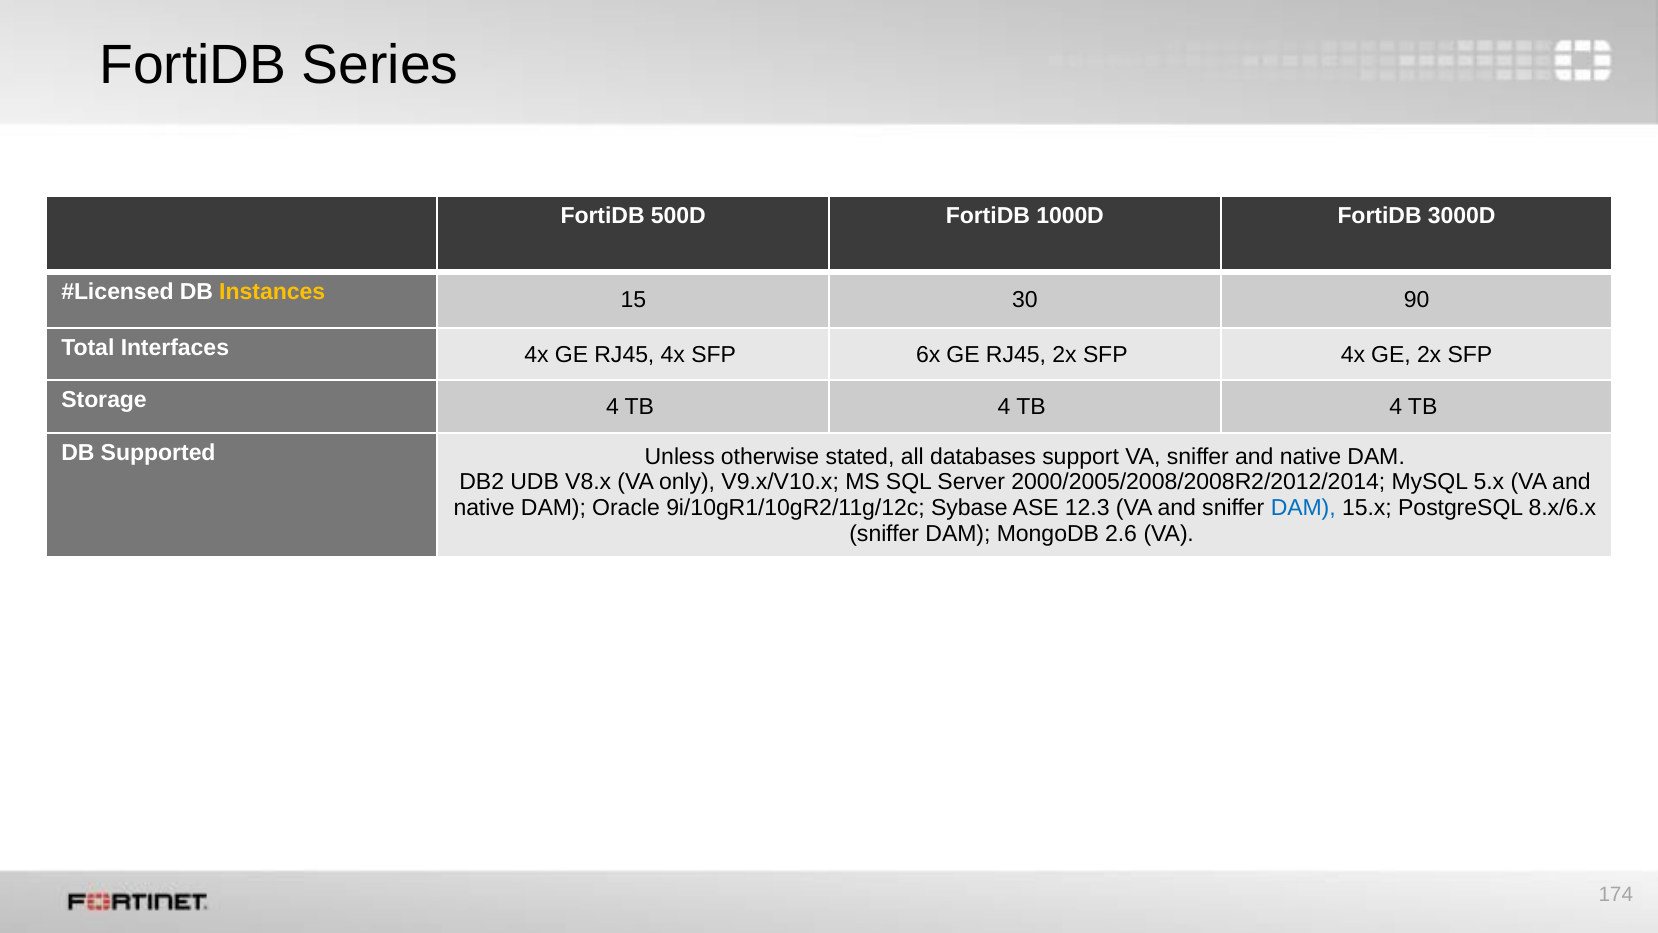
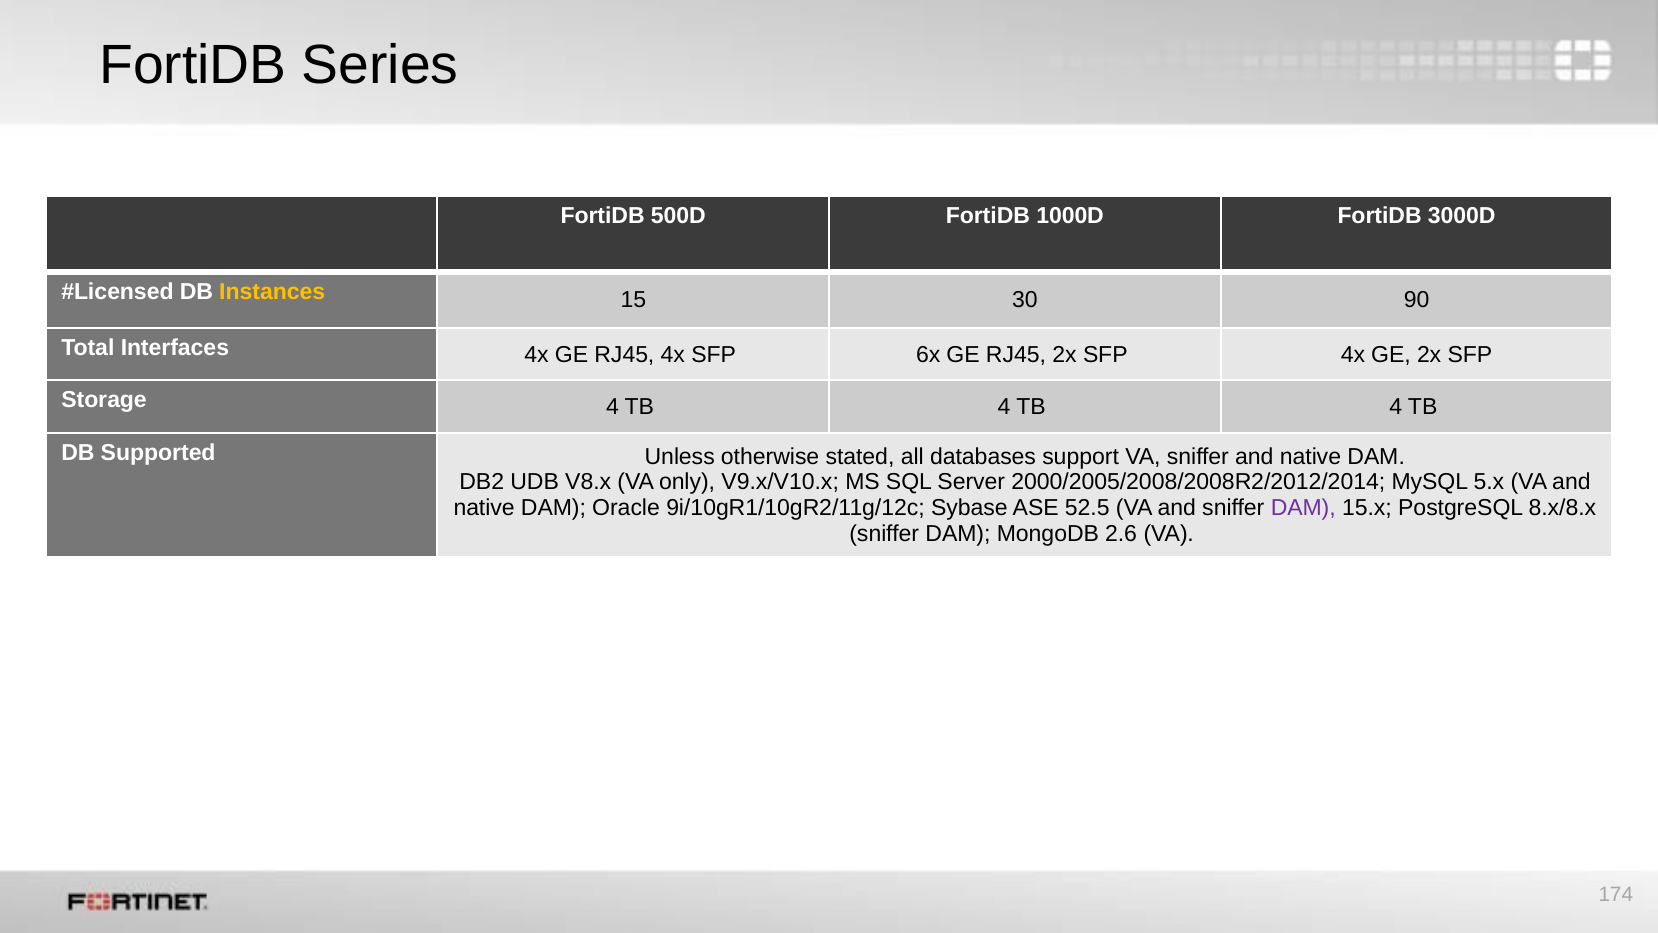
12.3: 12.3 -> 52.5
DAM at (1303, 508) colour: blue -> purple
8.x/6.x: 8.x/6.x -> 8.x/8.x
